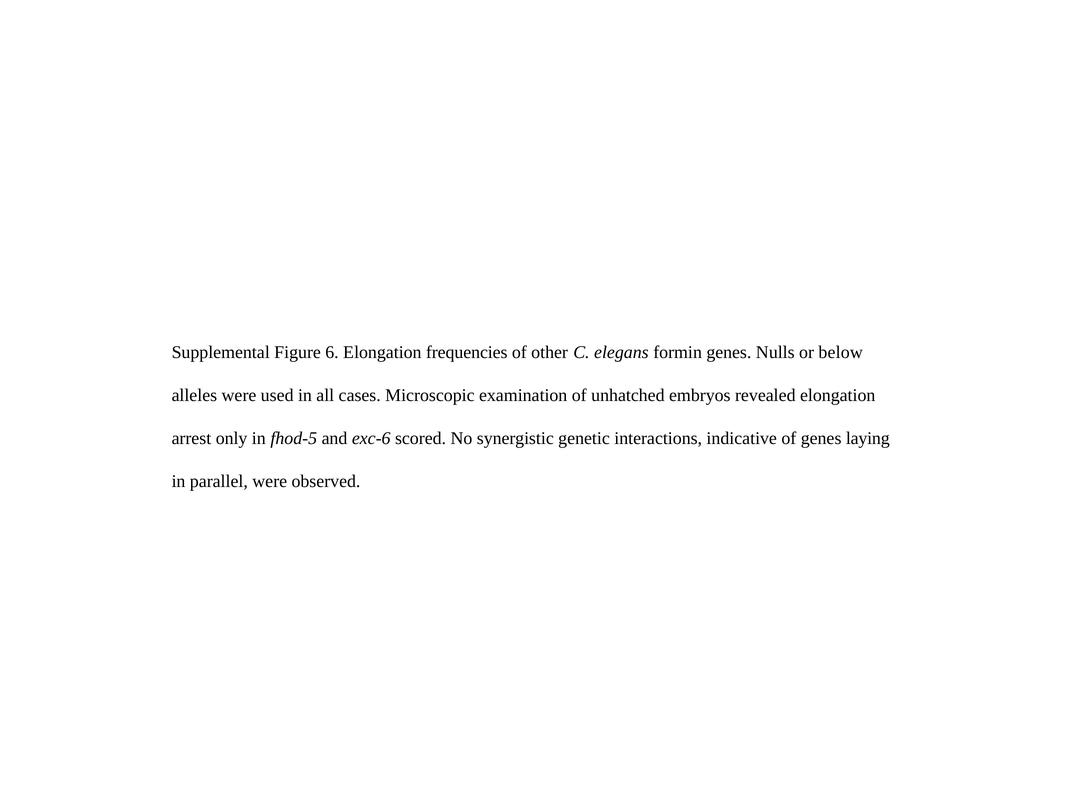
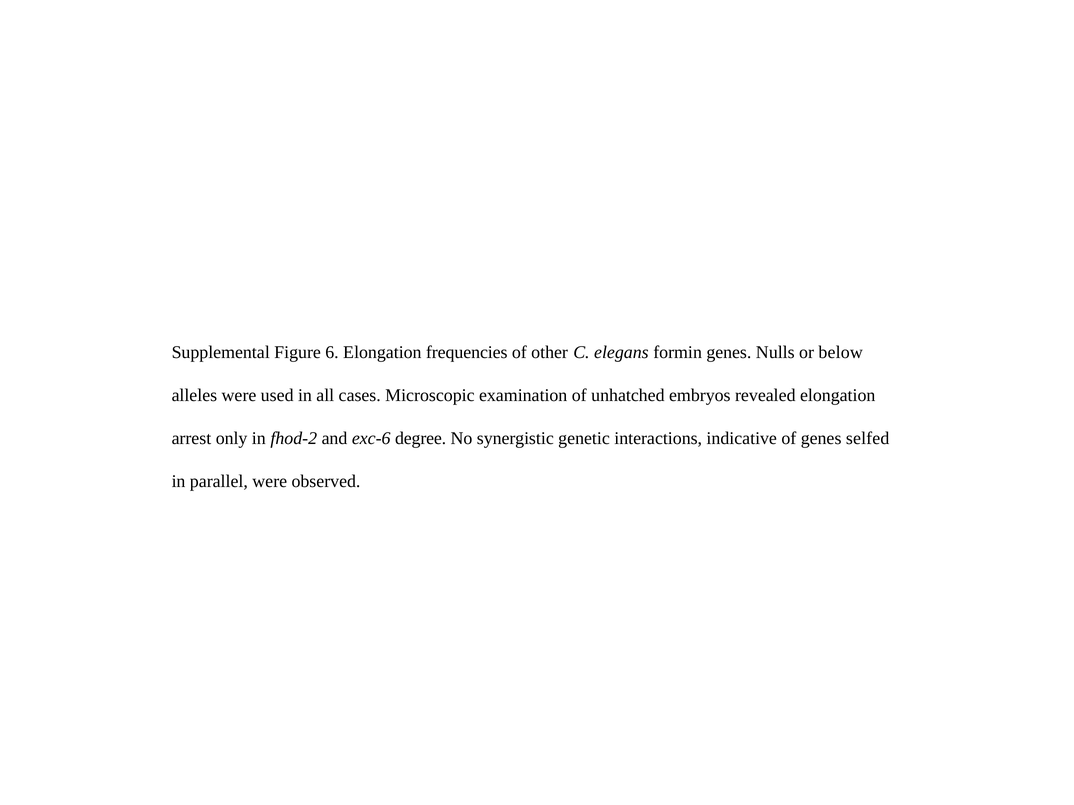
fhod-5: fhod-5 -> fhod-2
scored: scored -> degree
laying: laying -> selfed
